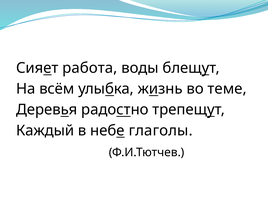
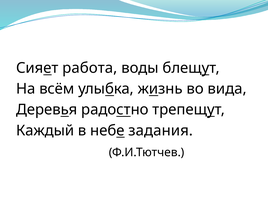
теме: теме -> вида
глаголы: глаголы -> задания
